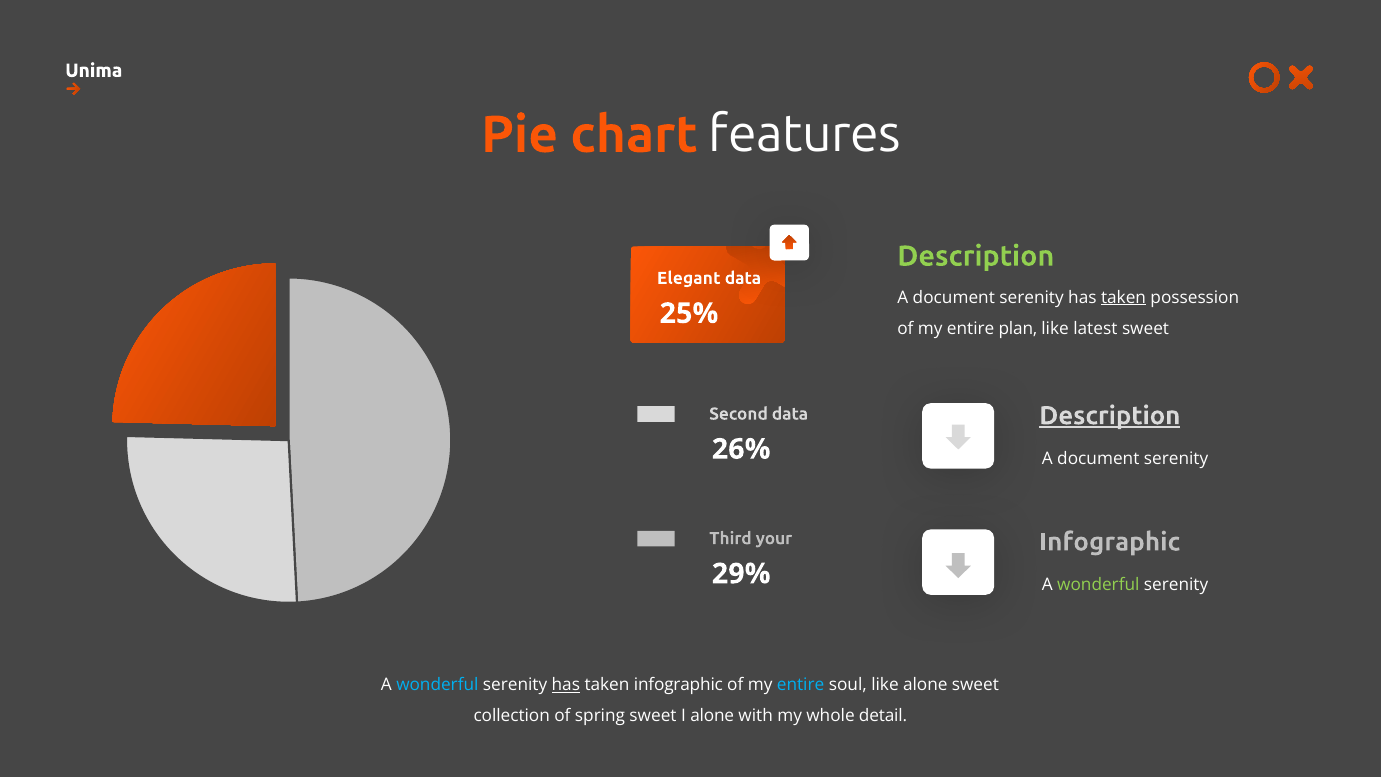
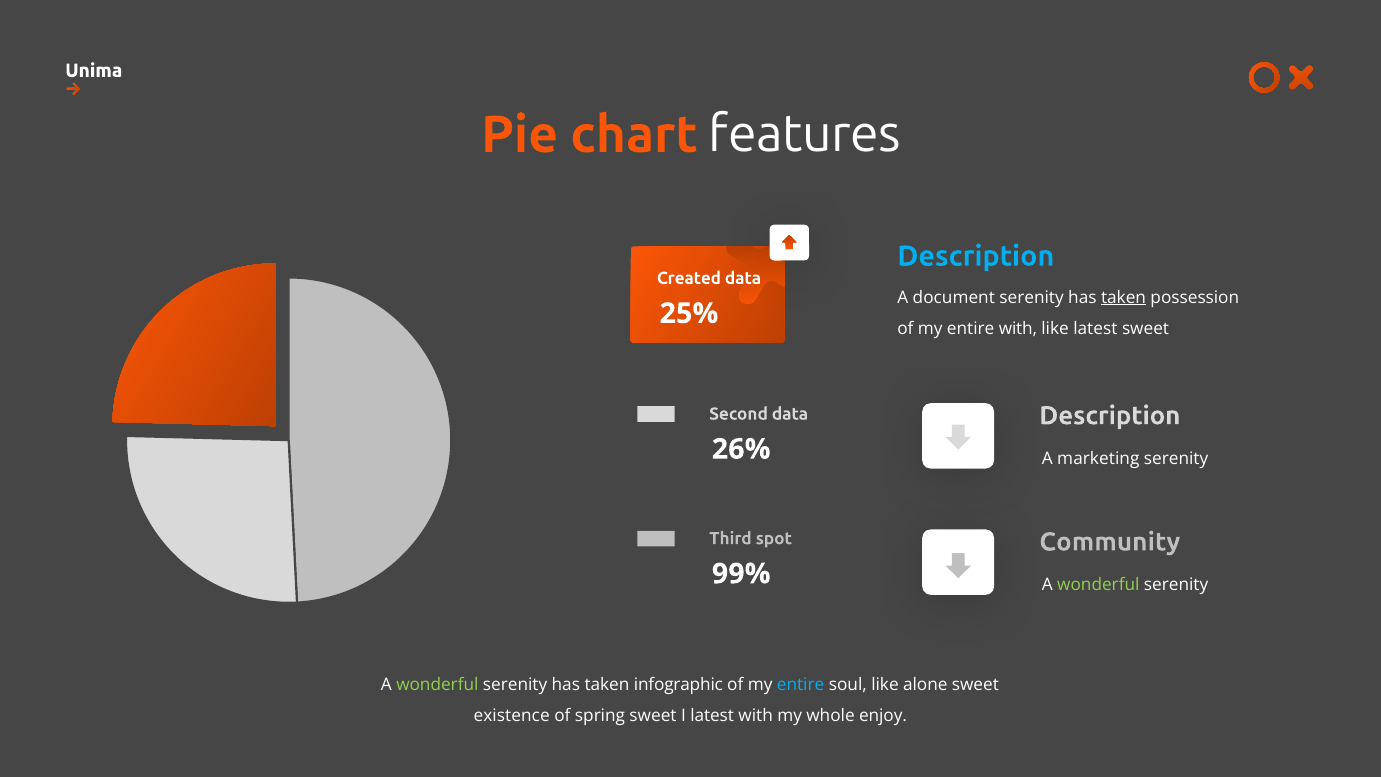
Description at (976, 256) colour: light green -> light blue
Elegant: Elegant -> Created
entire plan: plan -> with
Description at (1110, 416) underline: present -> none
document at (1098, 459): document -> marketing
Infographic at (1110, 542): Infographic -> Community
your: your -> spot
29%: 29% -> 99%
wonderful at (437, 685) colour: light blue -> light green
has at (566, 685) underline: present -> none
collection: collection -> existence
I alone: alone -> latest
detail: detail -> enjoy
